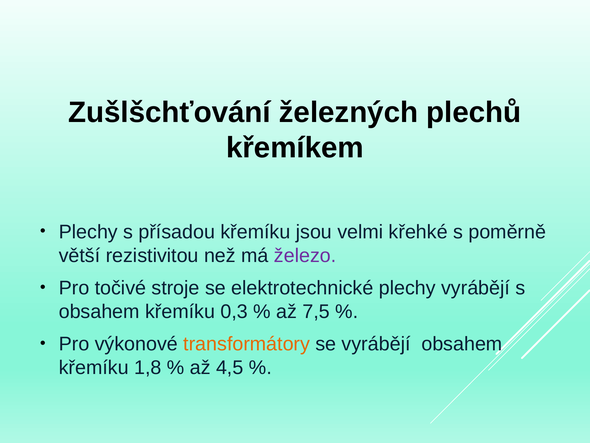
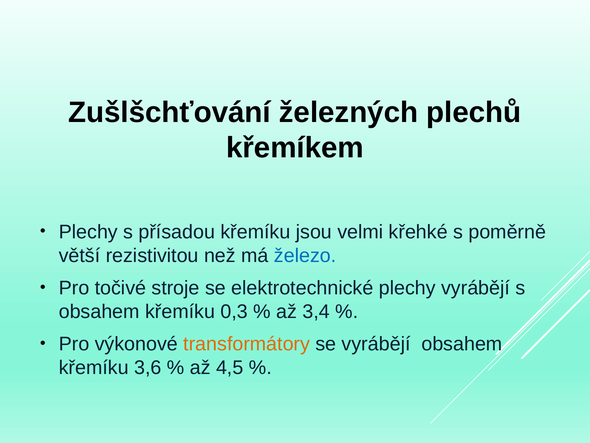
železo colour: purple -> blue
7,5: 7,5 -> 3,4
1,8: 1,8 -> 3,6
